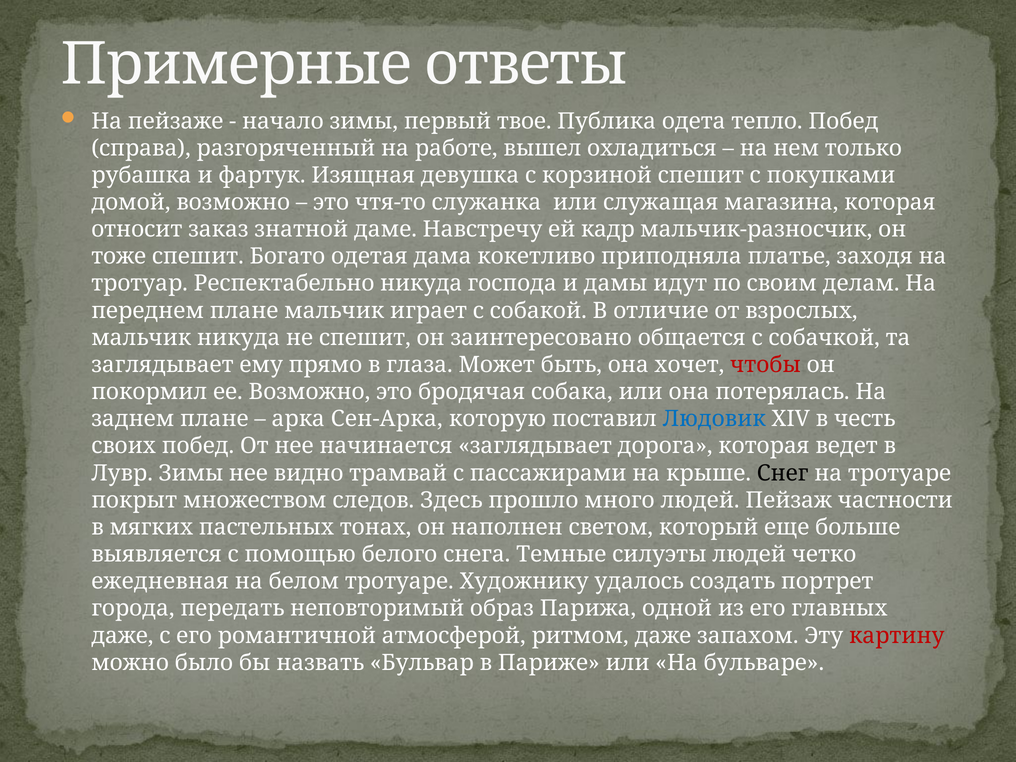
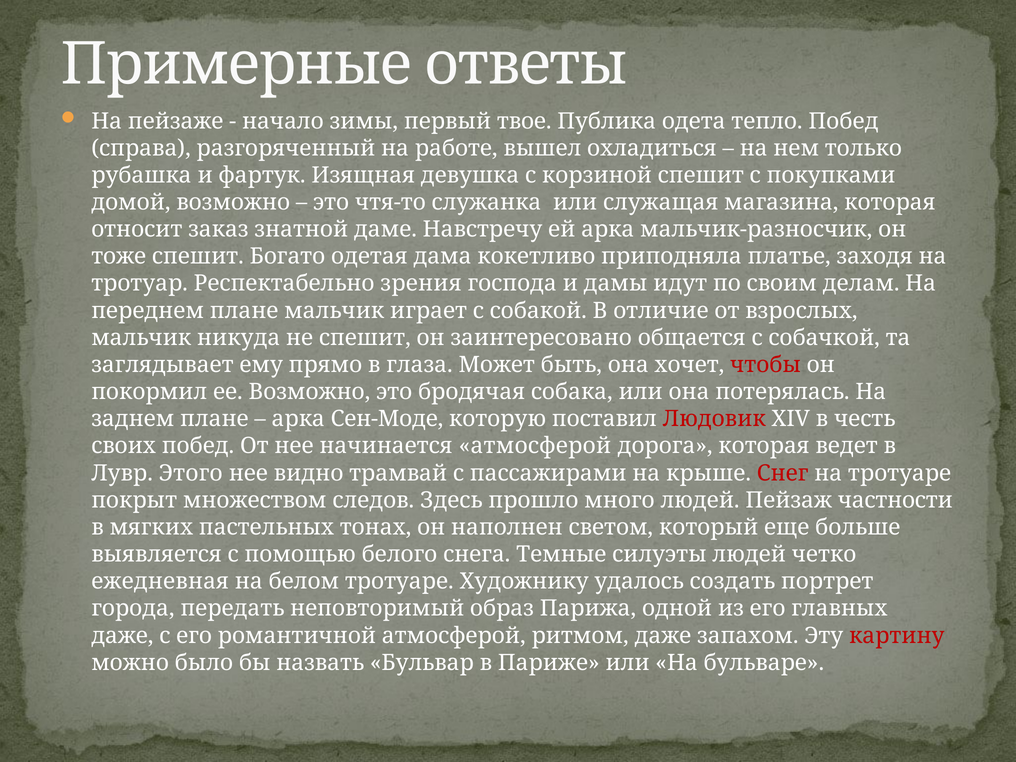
ей кадр: кадр -> арка
Респектабельно никуда: никуда -> зрения
Сен-Арка: Сен-Арка -> Сен-Моде
Людовик colour: blue -> red
начинается заглядывает: заглядывает -> атмосферой
Лувр Зимы: Зимы -> Этого
Снег colour: black -> red
